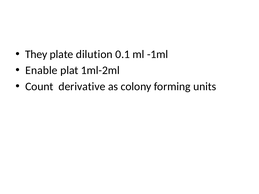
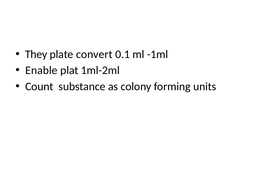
dilution: dilution -> convert
derivative: derivative -> substance
